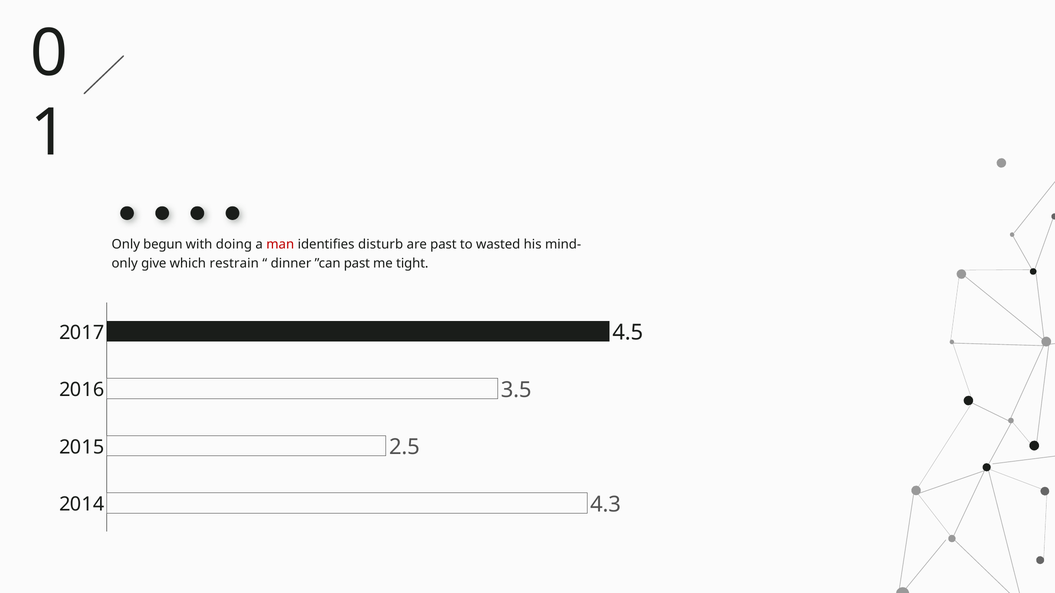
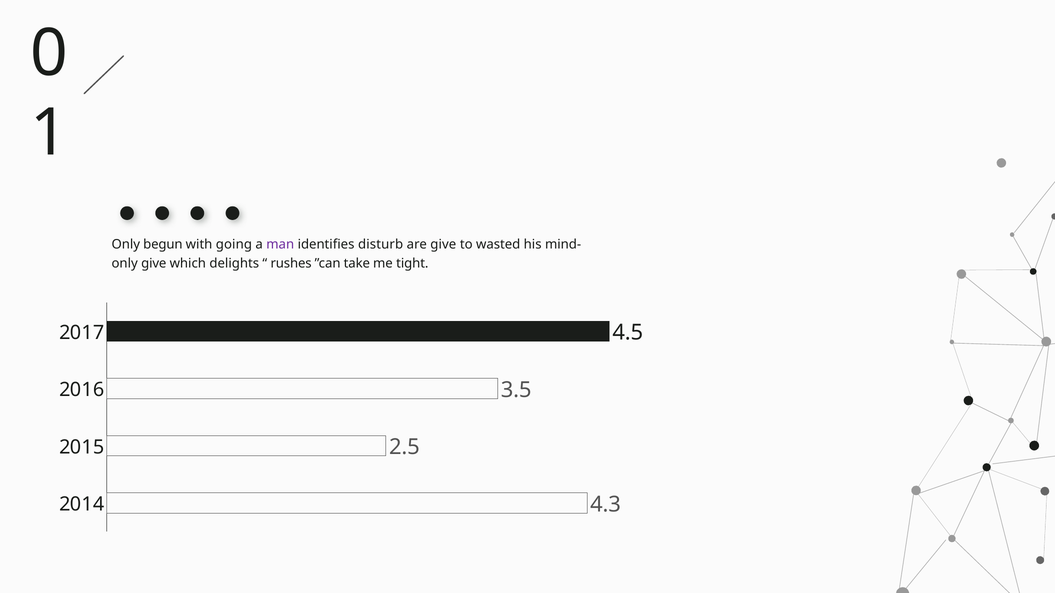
doing: doing -> going
man colour: red -> purple
are past: past -> give
restrain: restrain -> delights
dinner: dinner -> rushes
”can past: past -> take
